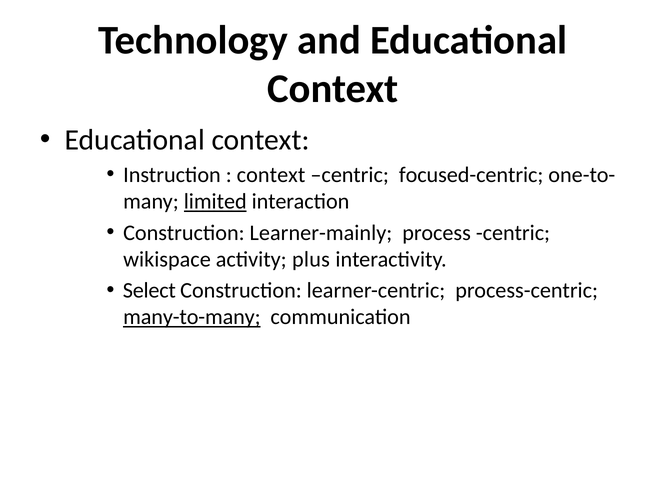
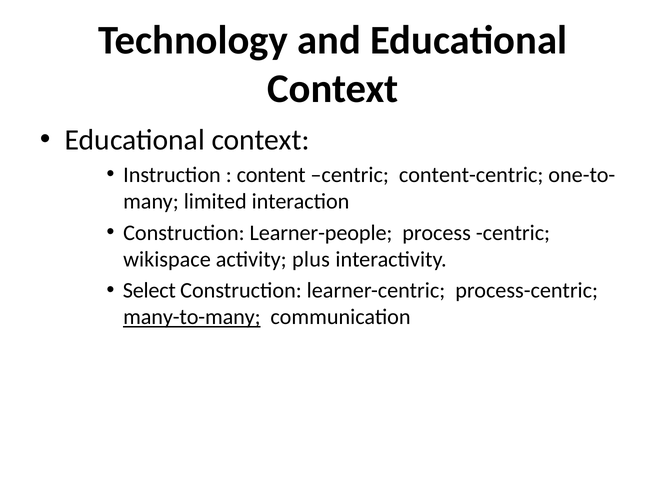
context at (271, 175): context -> content
focused-centric: focused-centric -> content-centric
limited underline: present -> none
Learner-mainly: Learner-mainly -> Learner-people
